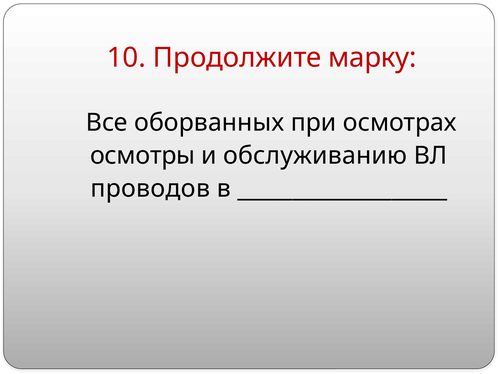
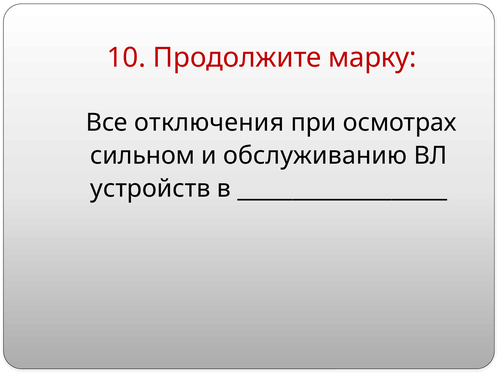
оборванных: оборванных -> отключения
осмотры: осмотры -> сильном
проводов: проводов -> устройств
